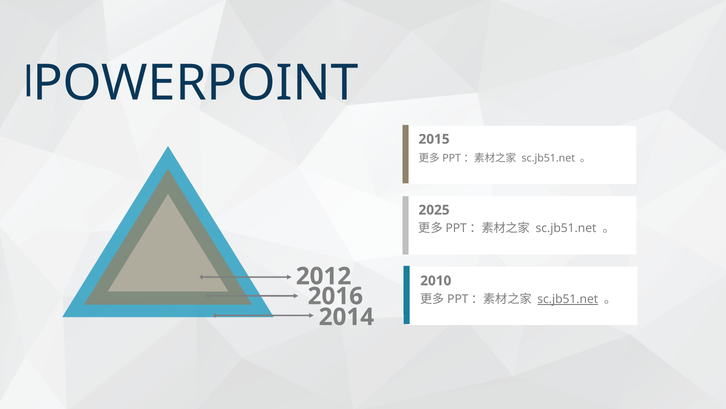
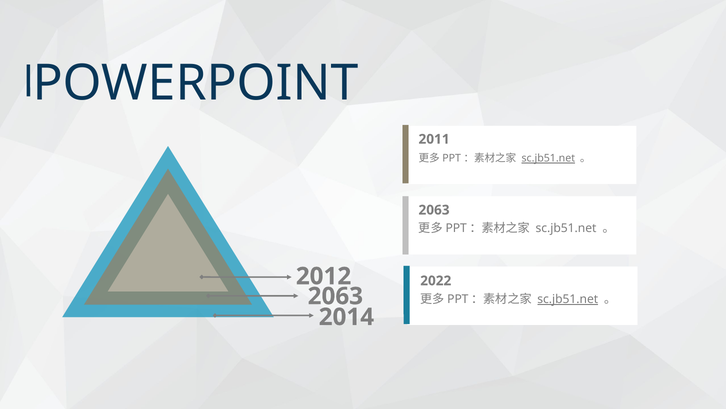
2015: 2015 -> 2011
sc.jb51.net at (548, 158) underline: none -> present
2025 at (434, 210): 2025 -> 2063
2010: 2010 -> 2022
2016 at (335, 296): 2016 -> 2063
